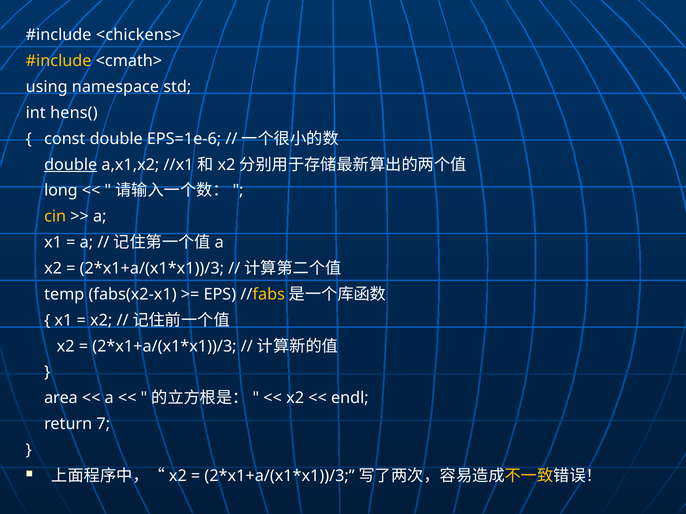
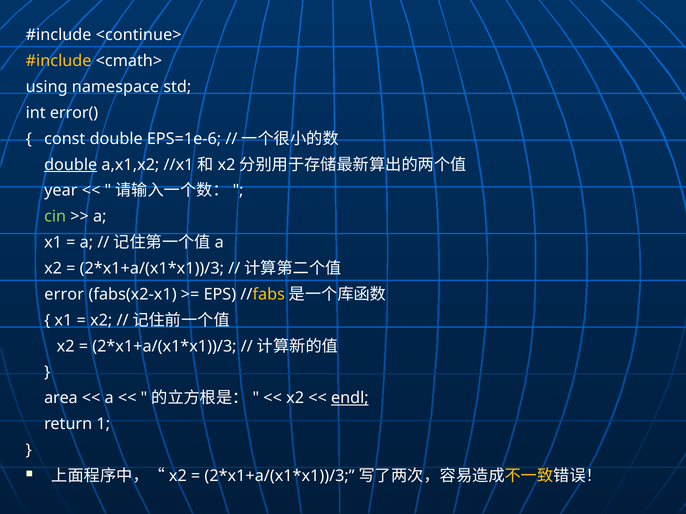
<chickens>: <chickens> -> <continue>
hens(: hens( -> error(
long: long -> year
cin colour: yellow -> light green
temp: temp -> error
endl underline: none -> present
7: 7 -> 1
